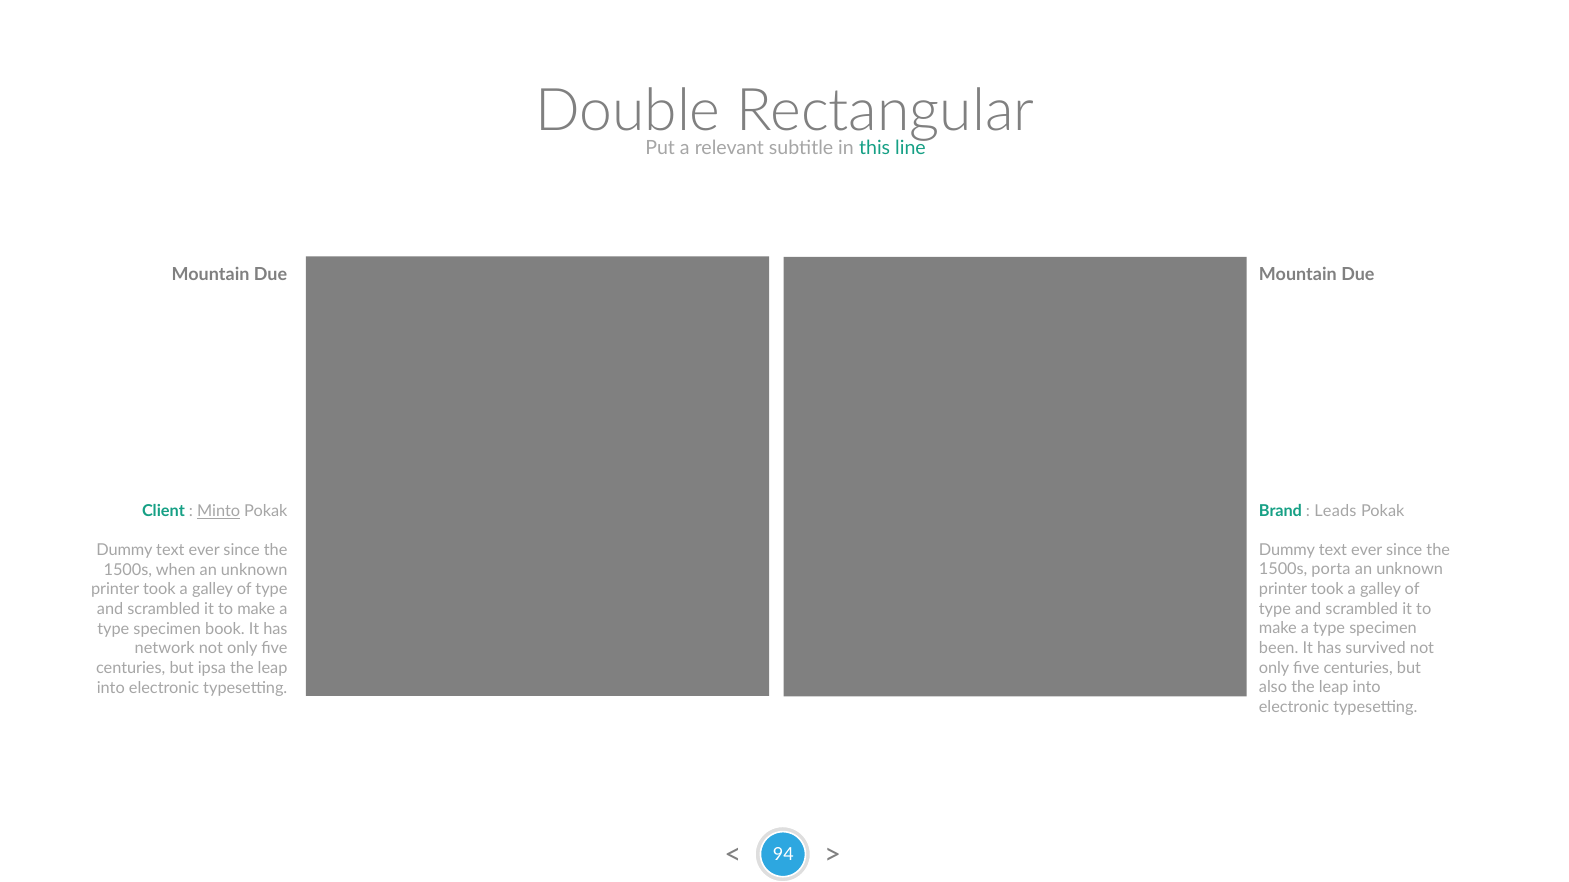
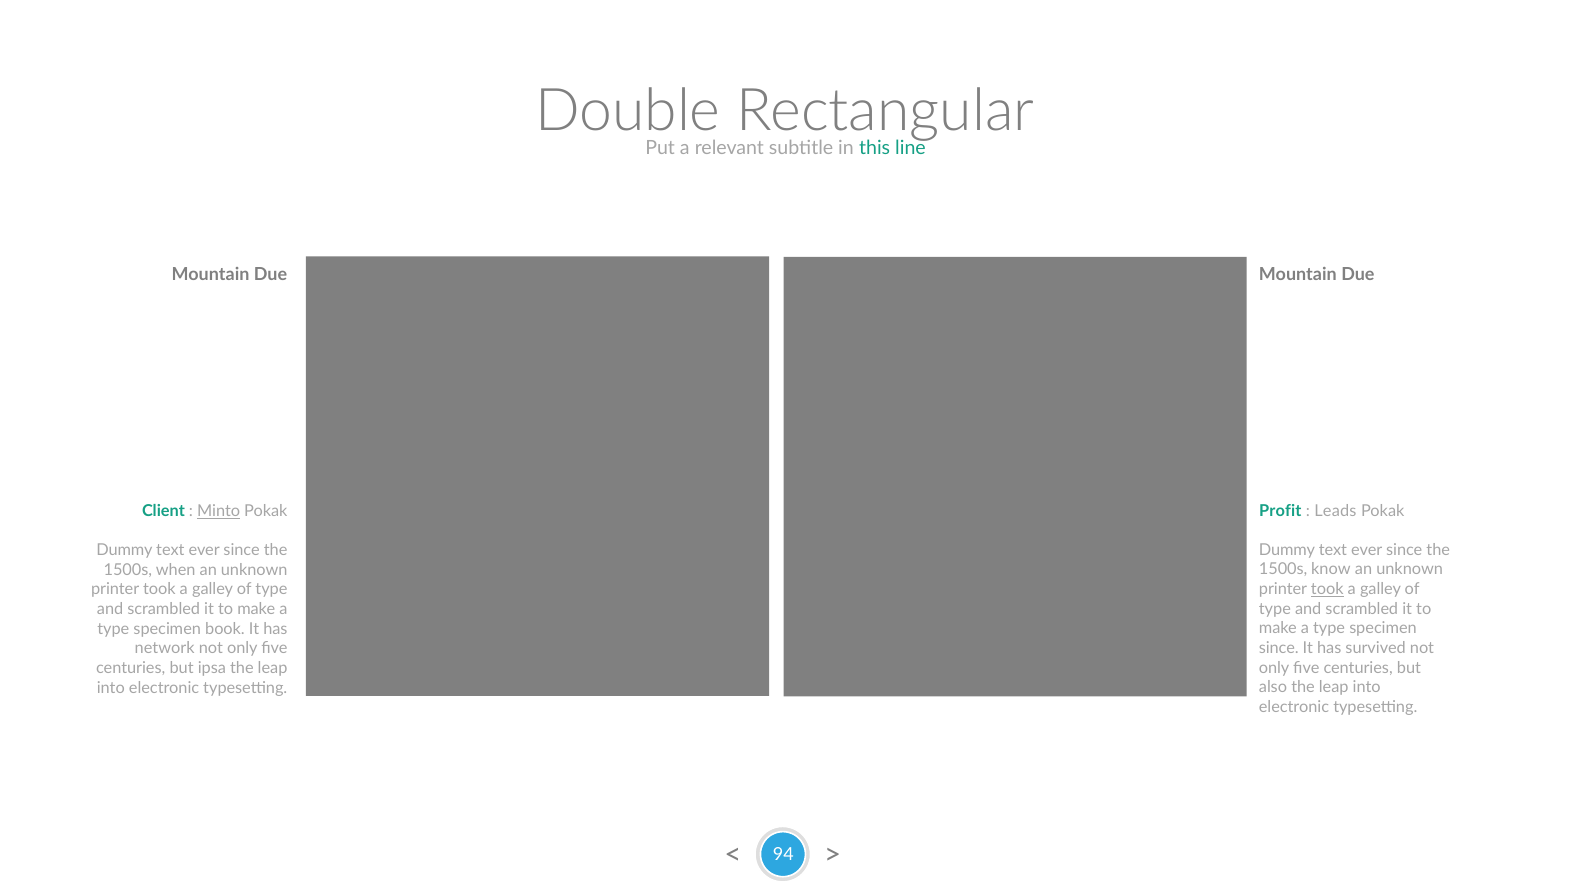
Brand: Brand -> Profit
porta: porta -> know
took at (1327, 590) underline: none -> present
been at (1279, 648): been -> since
